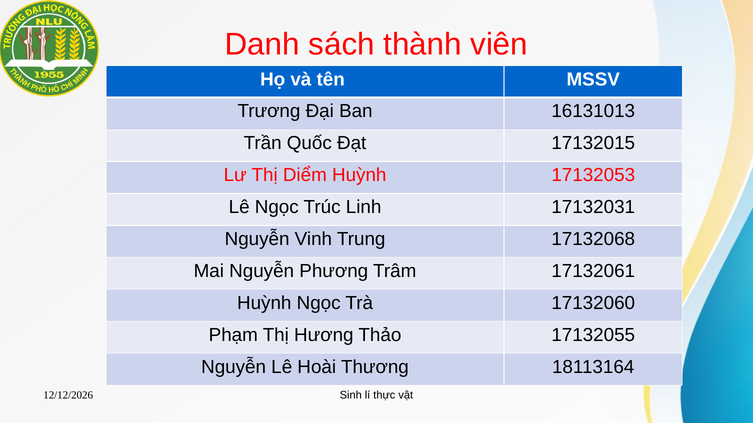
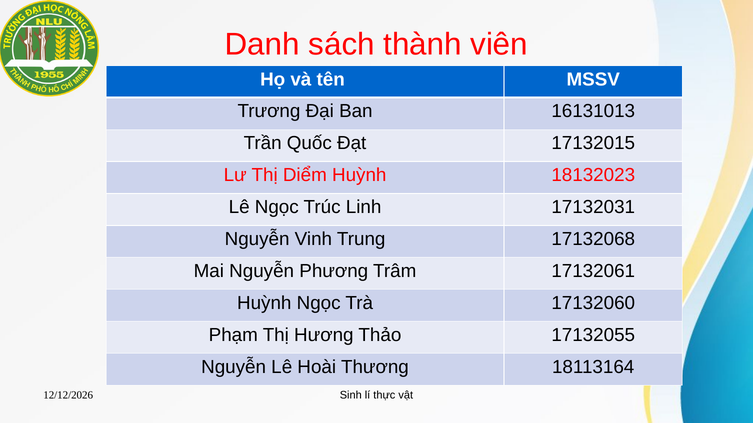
17132053: 17132053 -> 18132023
